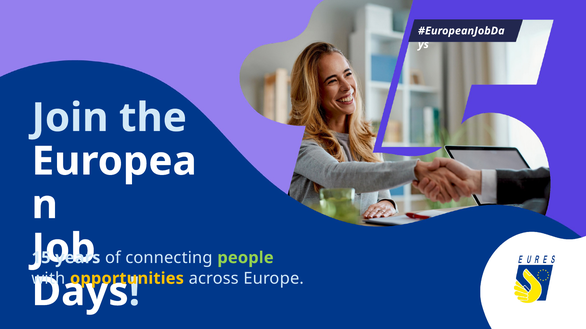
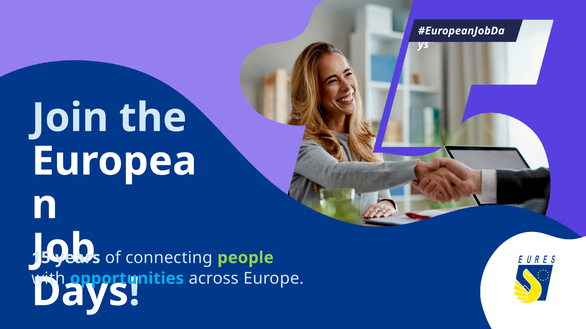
opportunities colour: yellow -> light blue
